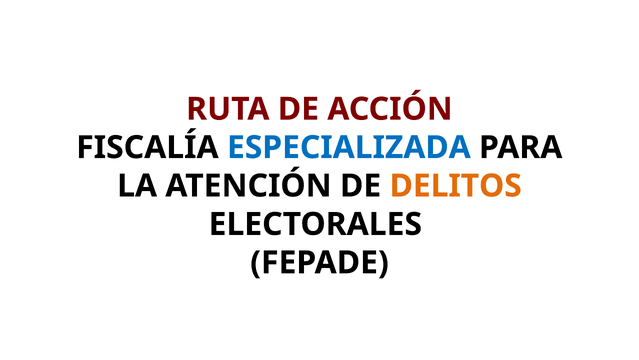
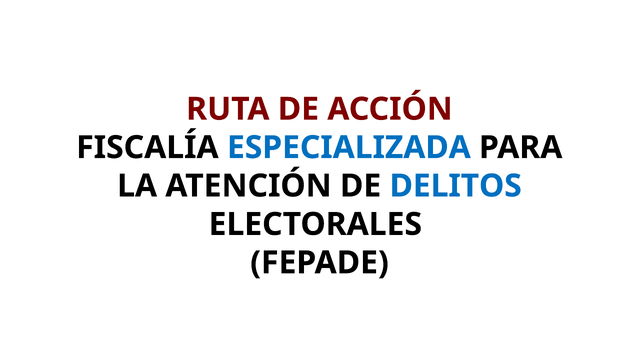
DELITOS colour: orange -> blue
